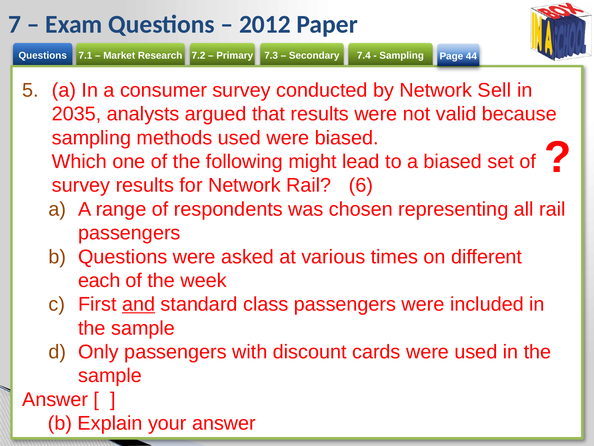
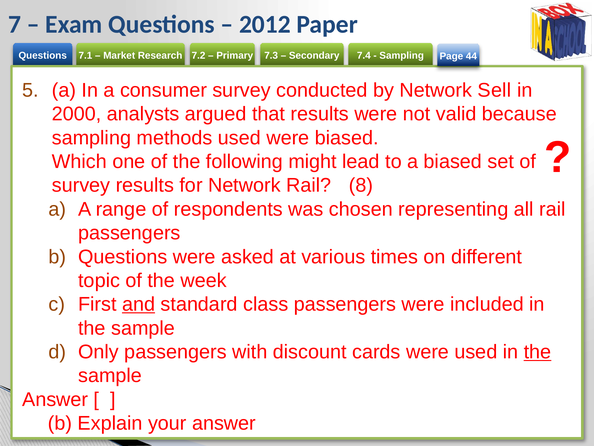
2035: 2035 -> 2000
6: 6 -> 8
each: each -> topic
the at (538, 352) underline: none -> present
